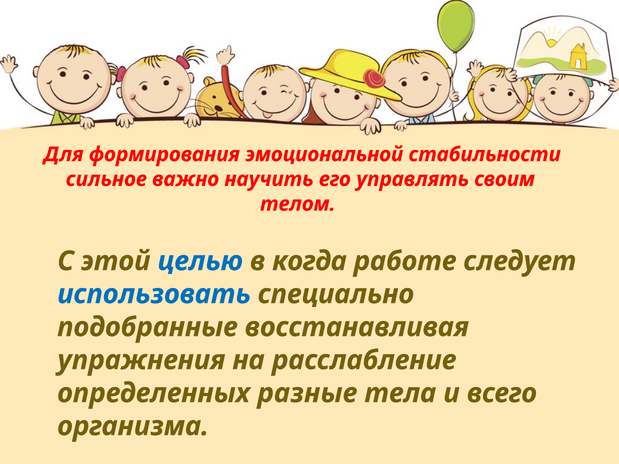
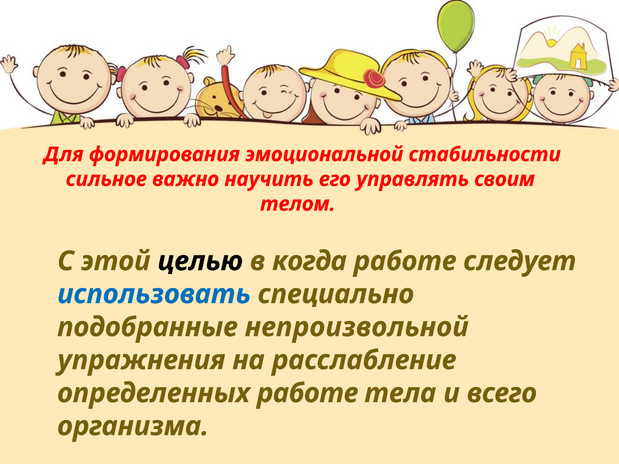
целью colour: blue -> black
восстанавливая: восстанавливая -> непроизвольной
определенных разные: разные -> работе
